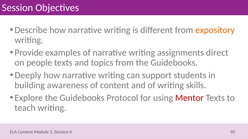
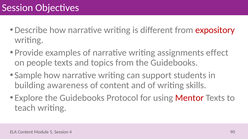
expository colour: orange -> red
direct: direct -> effect
Deeply: Deeply -> Sample
